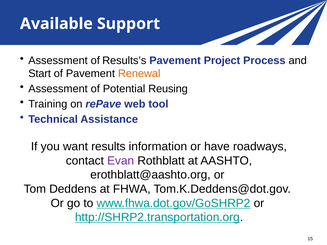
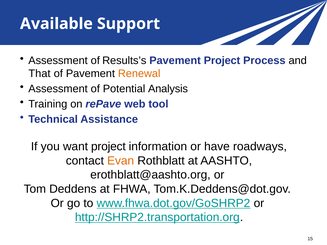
Start: Start -> That
Reusing: Reusing -> Analysis
want results: results -> project
Evan colour: purple -> orange
